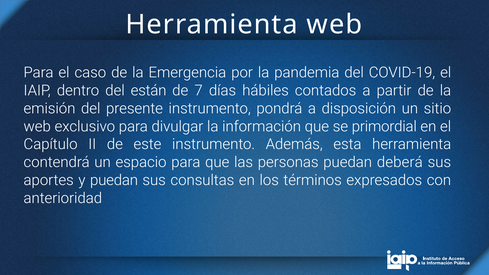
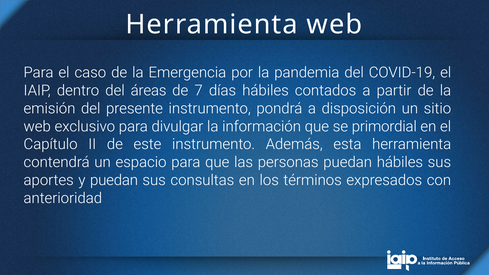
están: están -> áreas
puedan deberá: deberá -> hábiles
